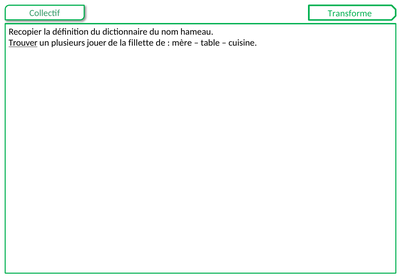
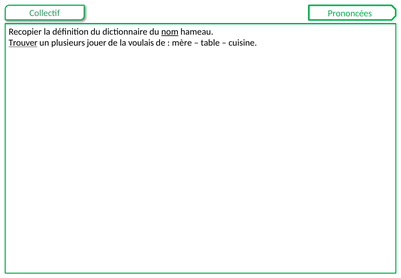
Transforme: Transforme -> Prononcées
nom underline: none -> present
fillette: fillette -> voulais
